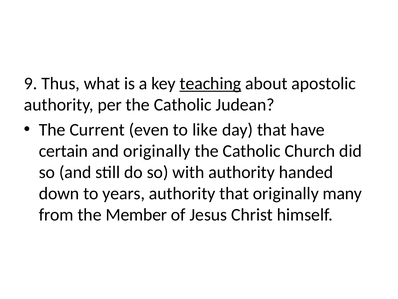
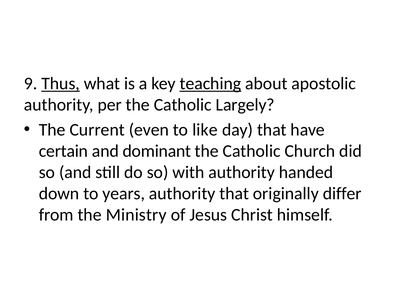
Thus underline: none -> present
Judean: Judean -> Largely
and originally: originally -> dominant
many: many -> differ
Member: Member -> Ministry
